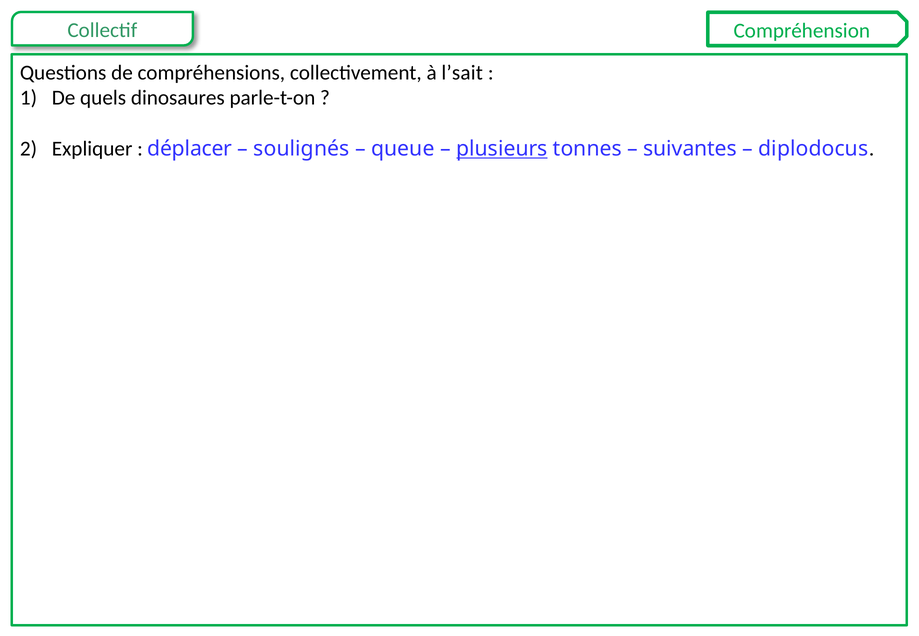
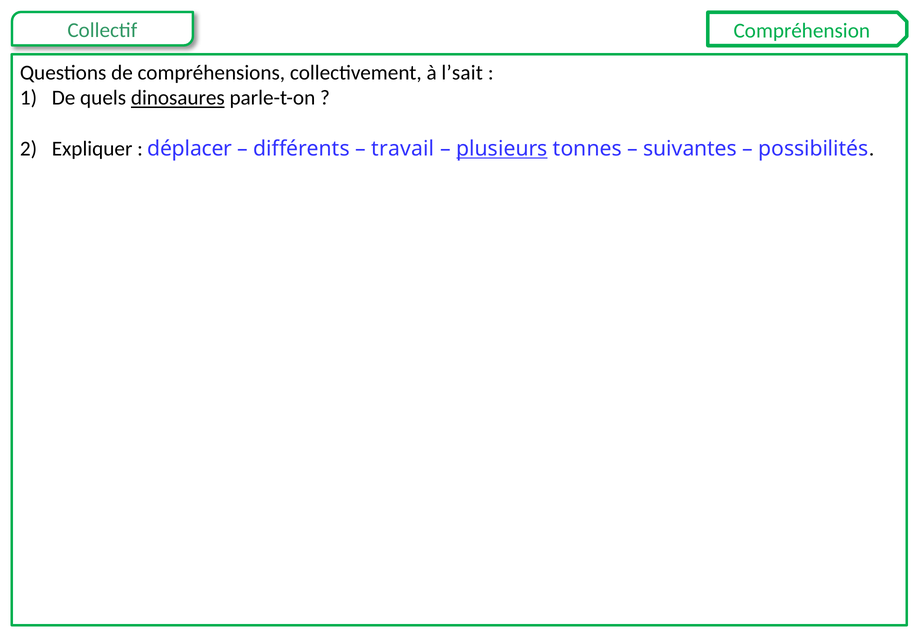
dinosaures underline: none -> present
soulignés: soulignés -> différents
queue: queue -> travail
diplodocus: diplodocus -> possibilités
